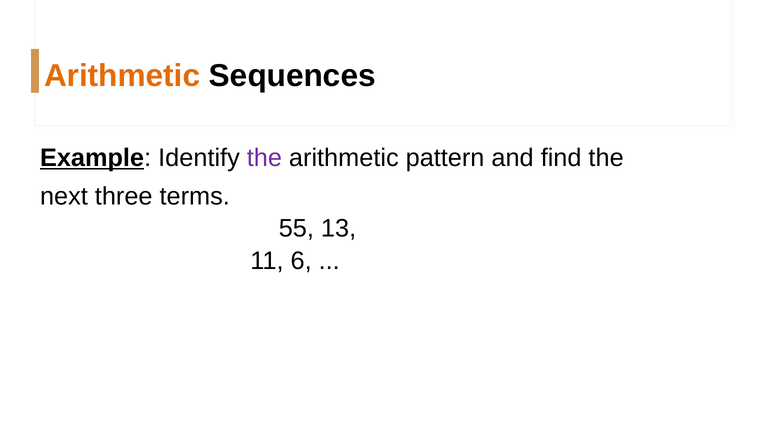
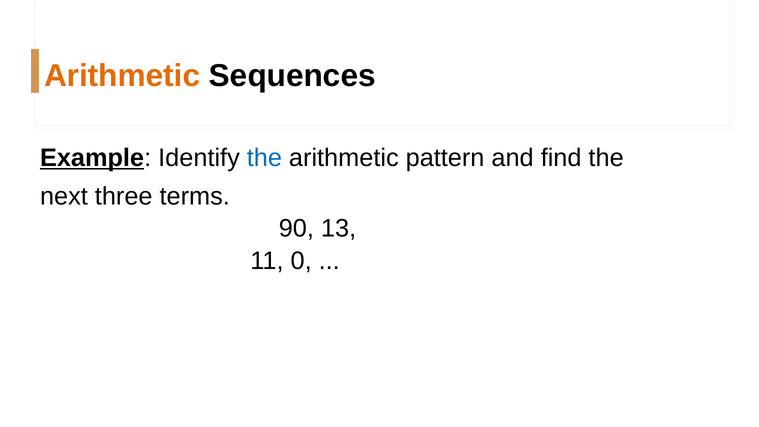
the at (264, 158) colour: purple -> blue
55: 55 -> 90
6: 6 -> 0
